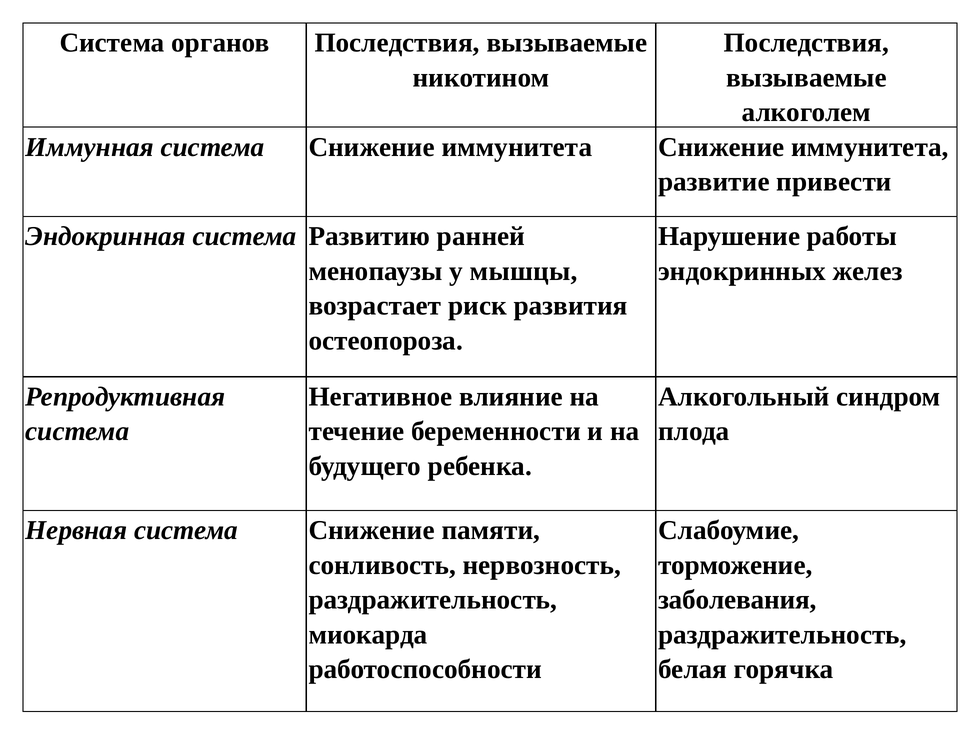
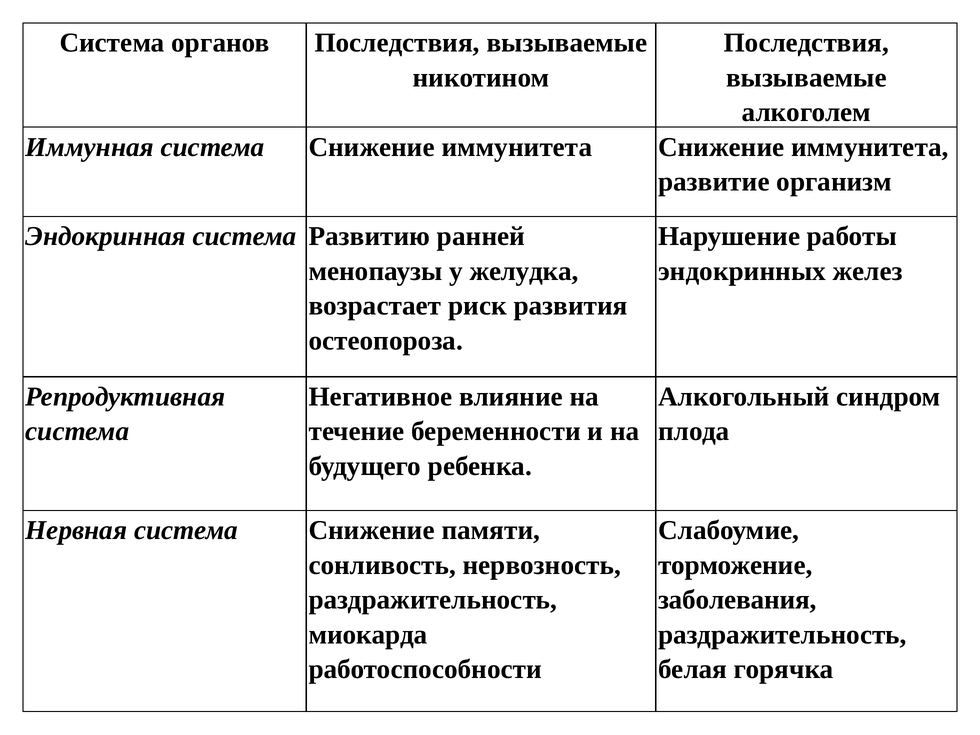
привести: привести -> организм
мышцы: мышцы -> желудка
